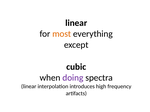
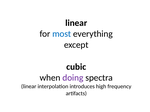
most colour: orange -> blue
